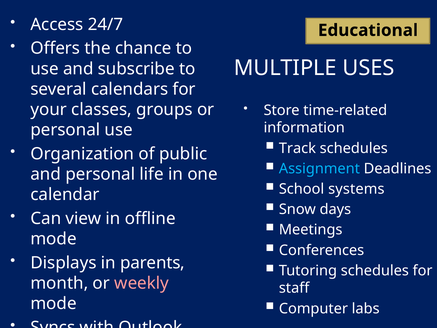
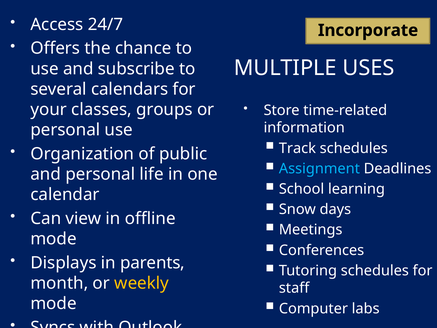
Educational: Educational -> Incorporate
systems: systems -> learning
weekly colour: pink -> yellow
